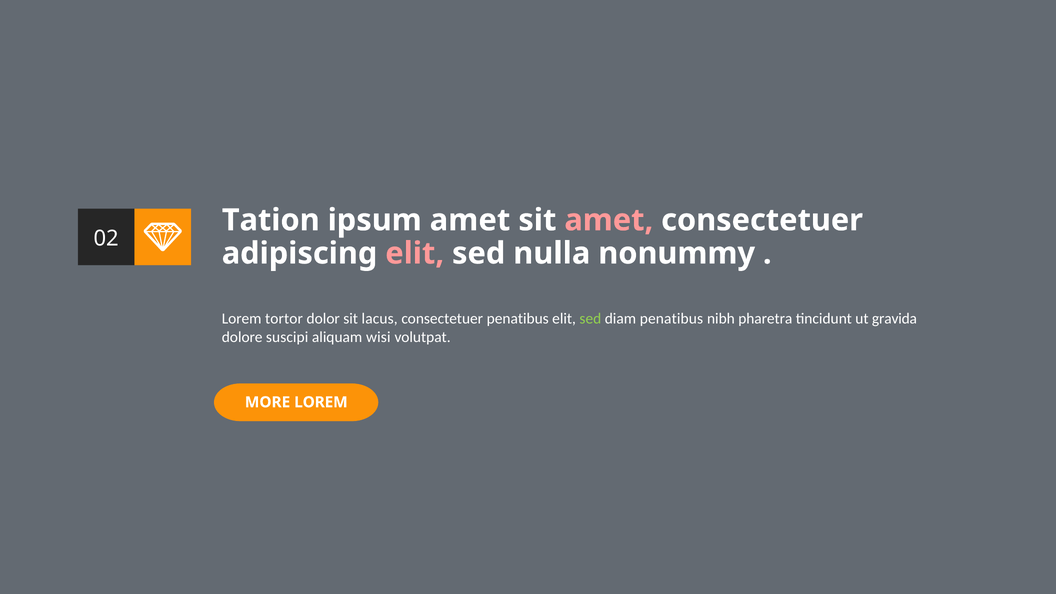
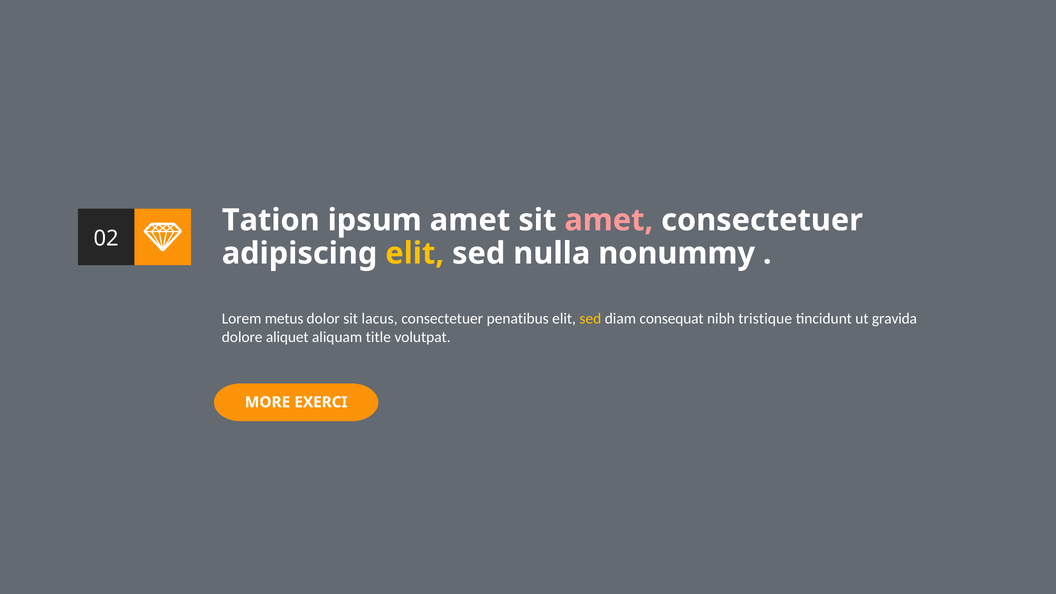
elit at (415, 253) colour: pink -> yellow
tortor: tortor -> metus
sed at (590, 319) colour: light green -> yellow
diam penatibus: penatibus -> consequat
pharetra: pharetra -> tristique
suscipi: suscipi -> aliquet
wisi: wisi -> title
MORE LOREM: LOREM -> EXERCI
